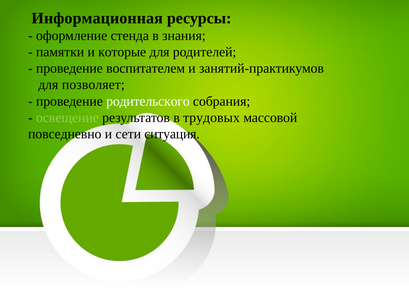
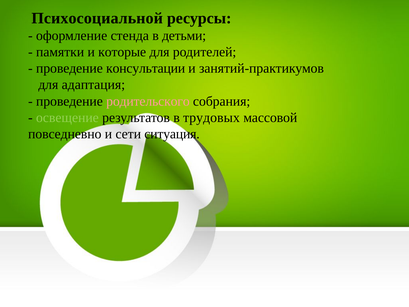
Информационная: Информационная -> Психосоциальной
знания: знания -> детьми
воспитателем: воспитателем -> консультации
позволяет: позволяет -> адаптация
родительского colour: white -> pink
